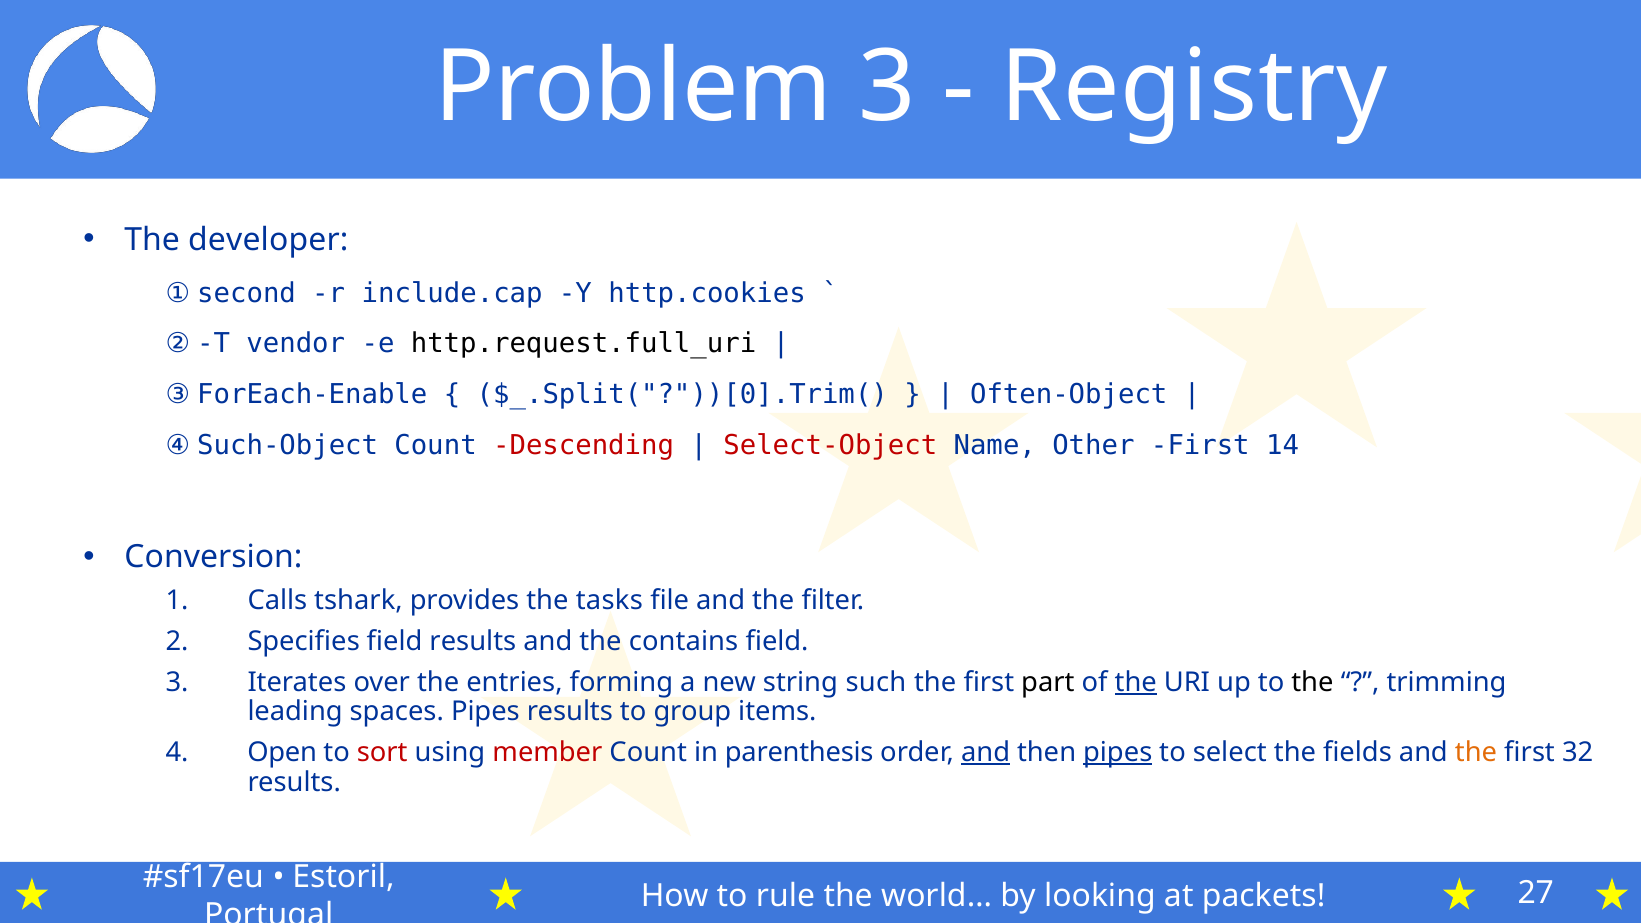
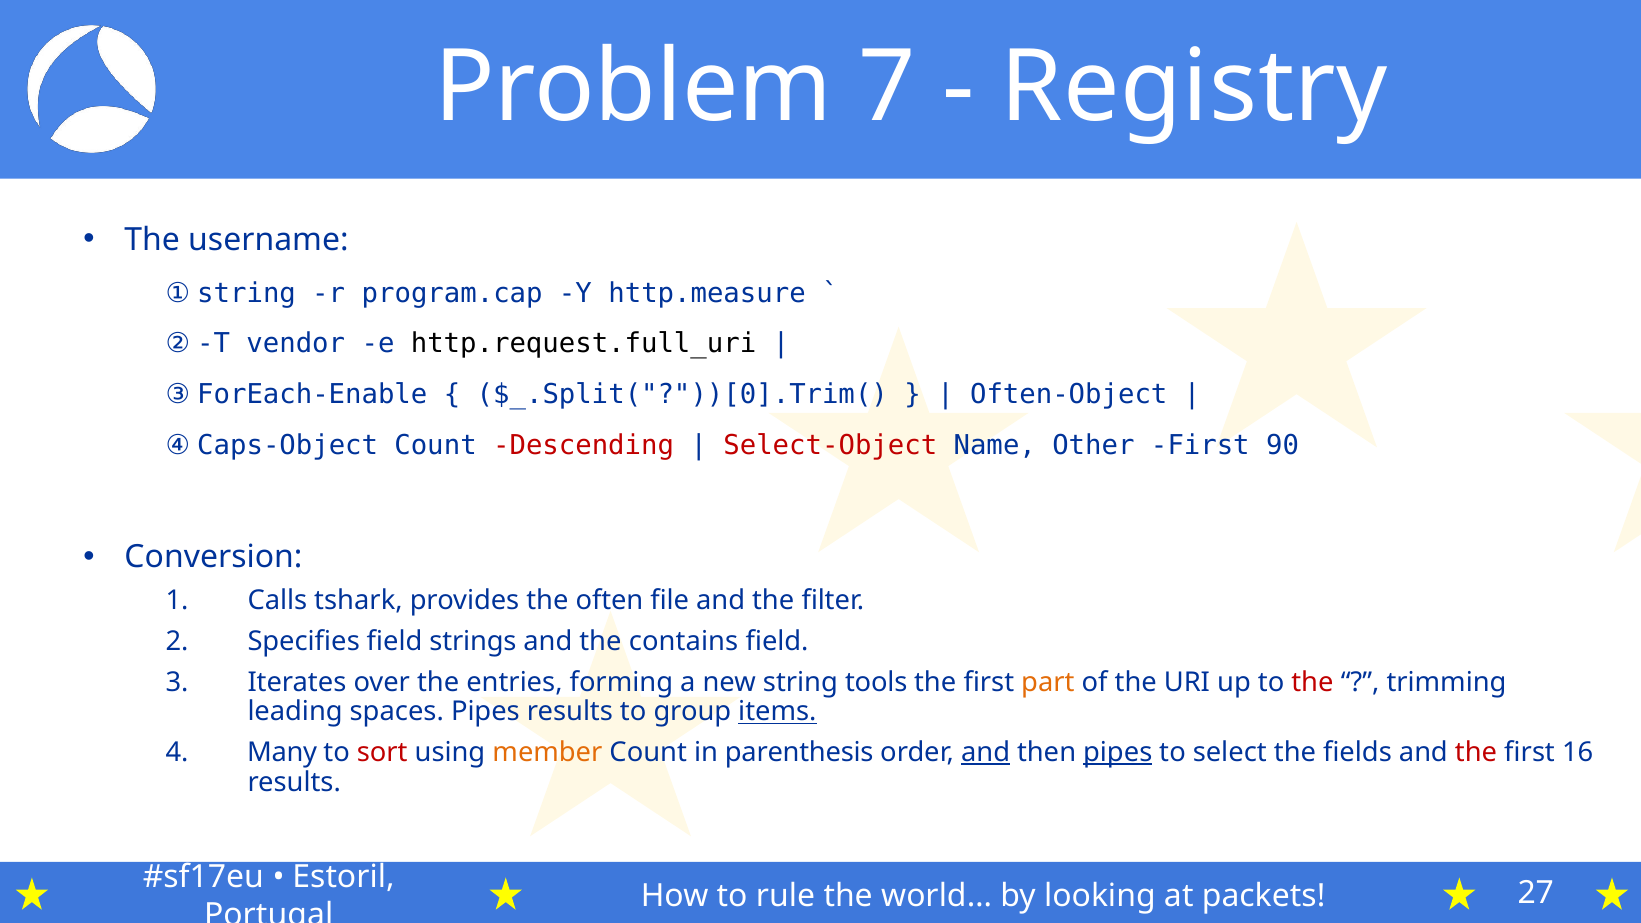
Problem 3: 3 -> 7
developer: developer -> username
① second: second -> string
include.cap: include.cap -> program.cap
http.cookies: http.cookies -> http.measure
Such-Object: Such-Object -> Caps-Object
14: 14 -> 90
tasks: tasks -> often
field results: results -> strings
such: such -> tools
part colour: black -> orange
the at (1136, 682) underline: present -> none
the at (1312, 682) colour: black -> red
items underline: none -> present
Open: Open -> Many
member colour: red -> orange
the at (1476, 753) colour: orange -> red
32: 32 -> 16
